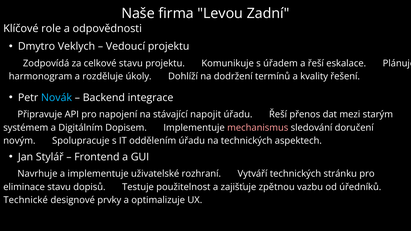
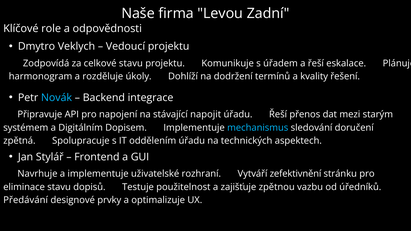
mechanismus colour: pink -> light blue
novým: novým -> zpětná
Vytváří technických: technických -> zefektivnění
Technické: Technické -> Předávání
